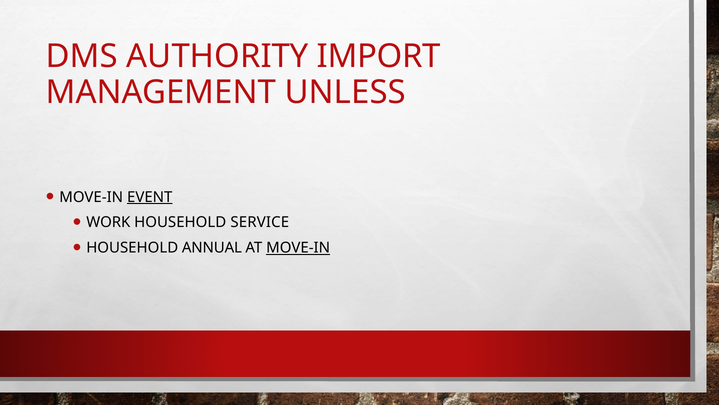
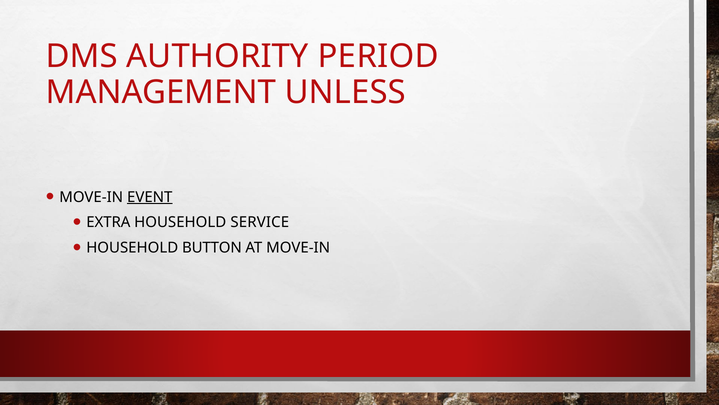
IMPORT: IMPORT -> PERIOD
WORK: WORK -> EXTRA
ANNUAL: ANNUAL -> BUTTON
MOVE-IN at (298, 248) underline: present -> none
